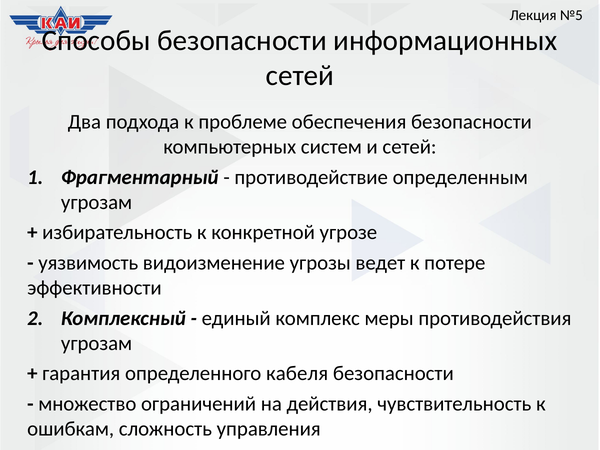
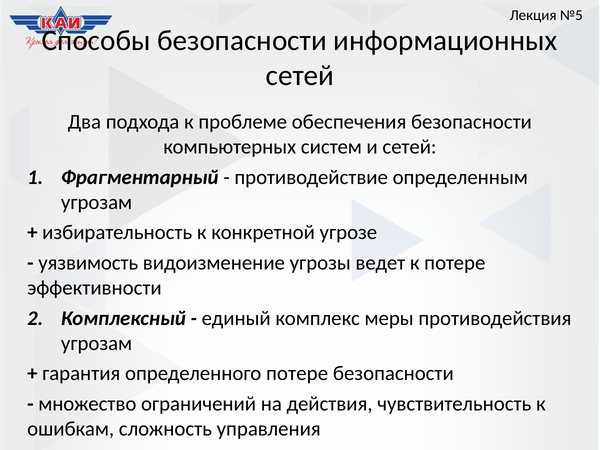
определенного кабеля: кабеля -> потере
